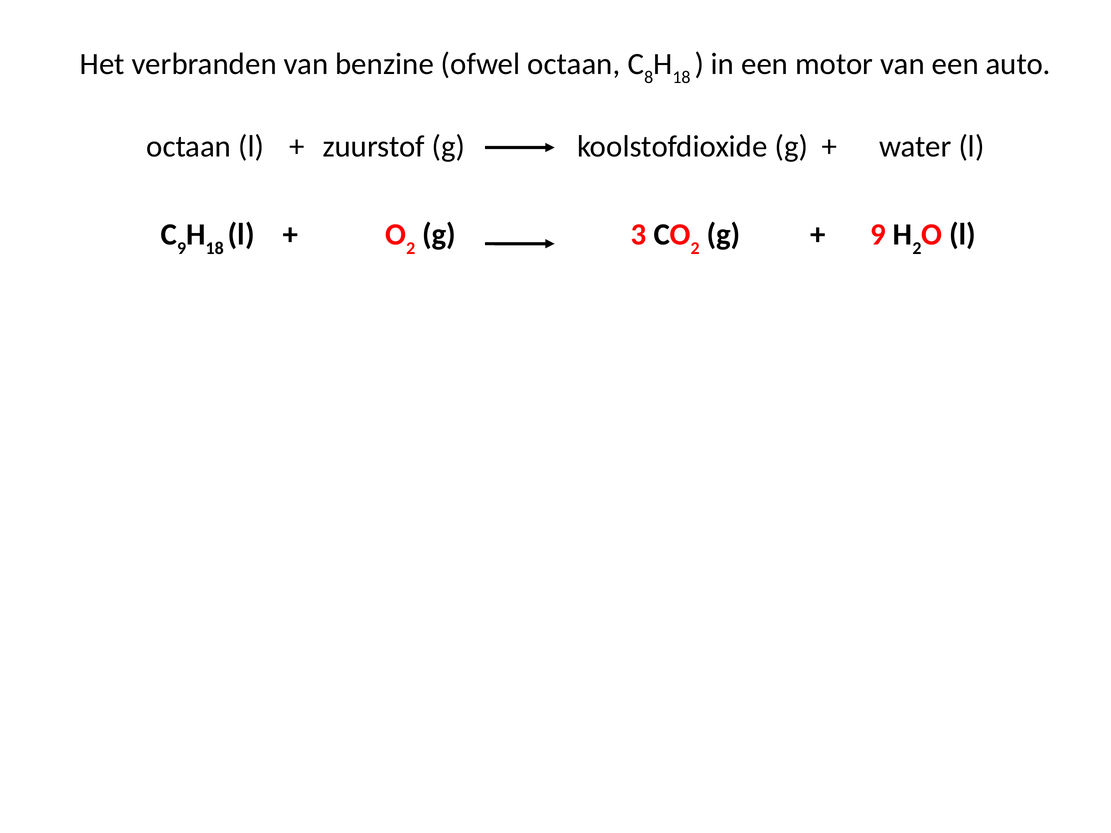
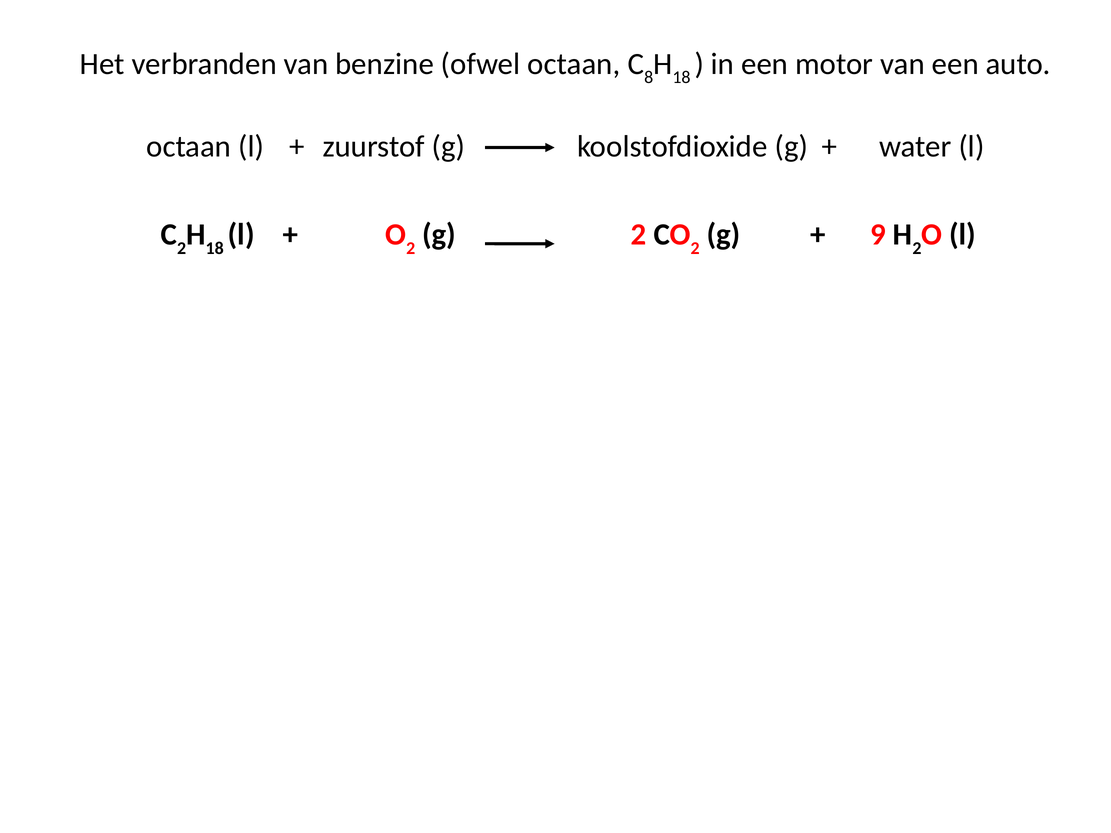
9 at (182, 248): 9 -> 2
g 3: 3 -> 2
